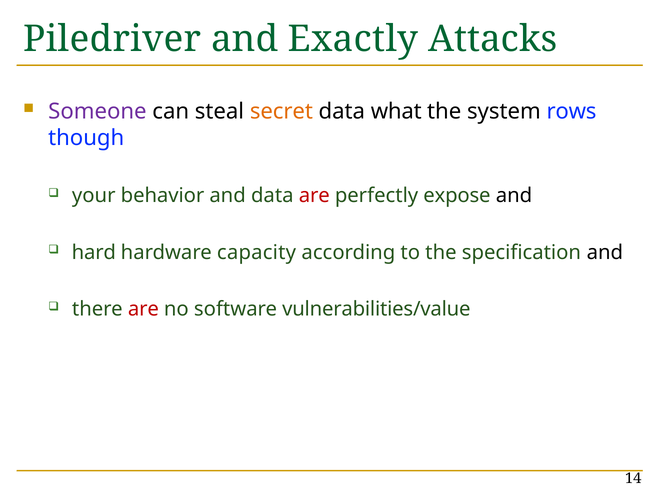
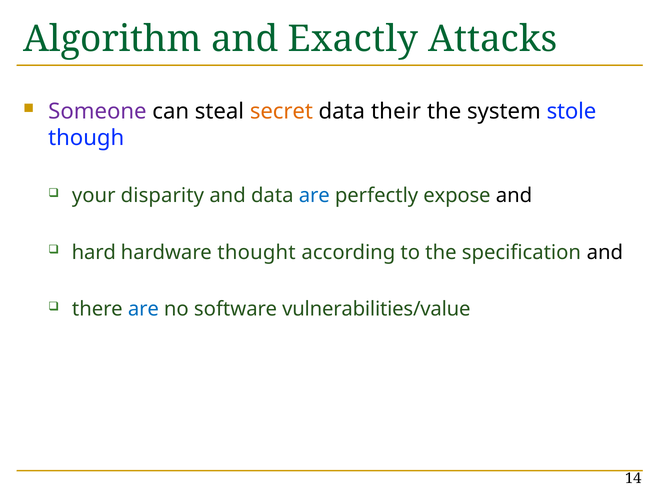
Piledriver: Piledriver -> Algorithm
what: what -> their
rows: rows -> stole
behavior: behavior -> disparity
are at (314, 196) colour: red -> blue
capacity: capacity -> thought
are at (143, 310) colour: red -> blue
